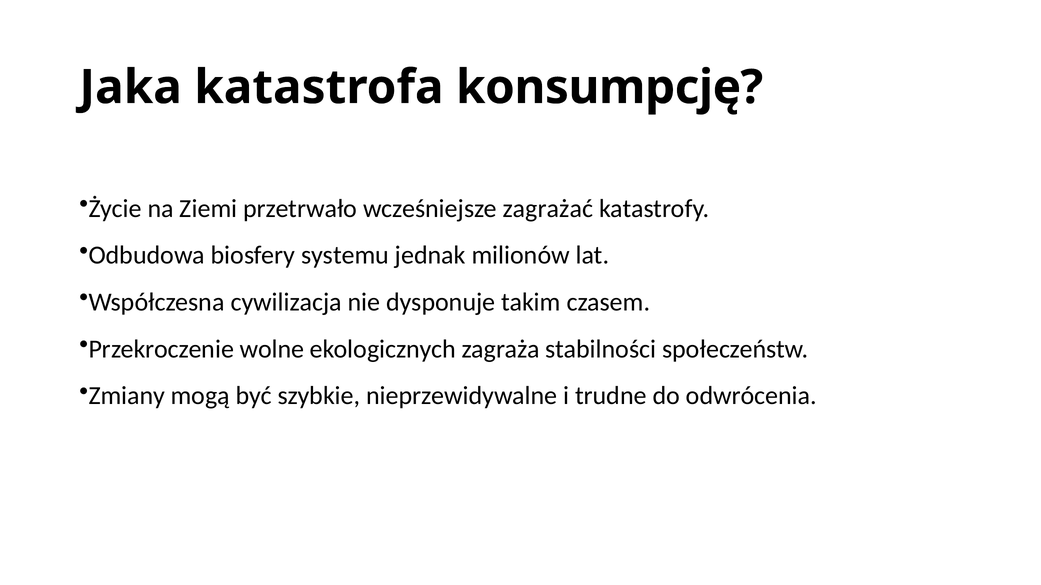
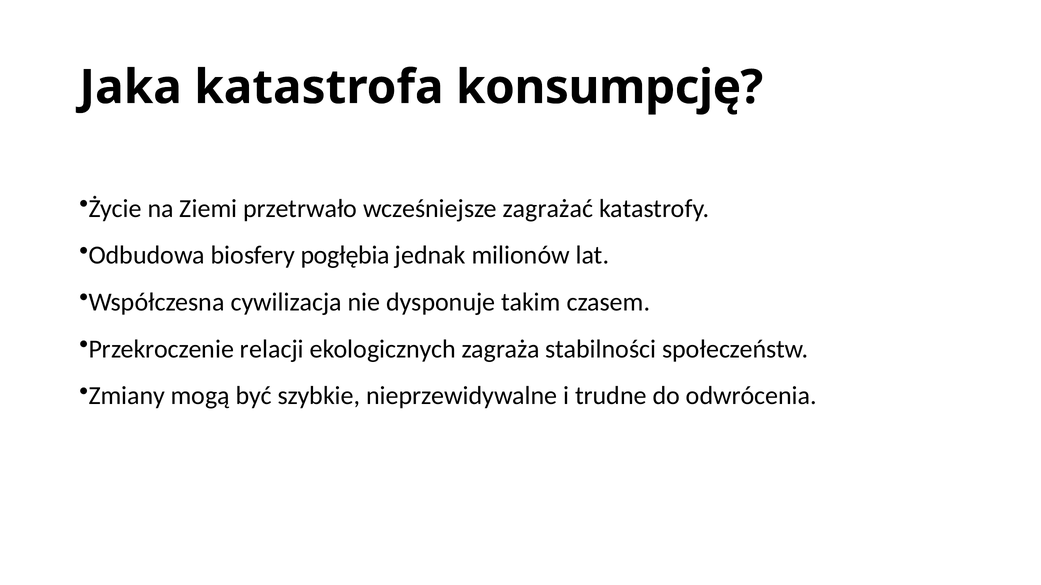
systemu: systemu -> pogłębia
wolne: wolne -> relacji
